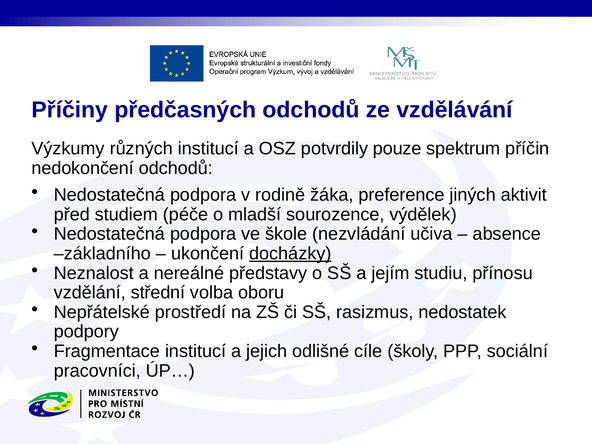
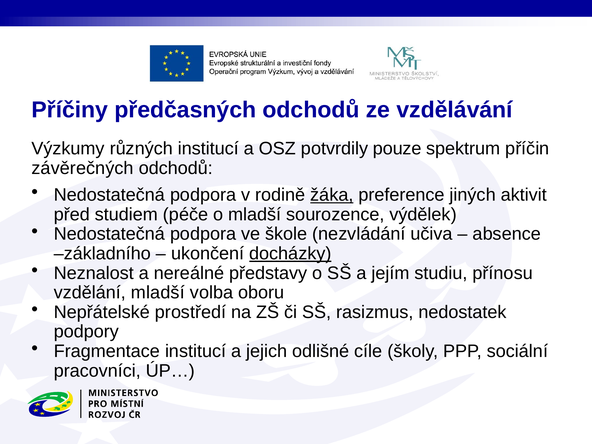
nedokončení: nedokončení -> závěrečných
žáka underline: none -> present
vzdělání střední: střední -> mladší
